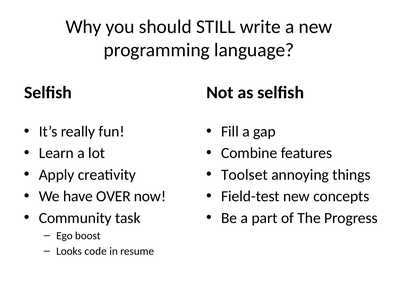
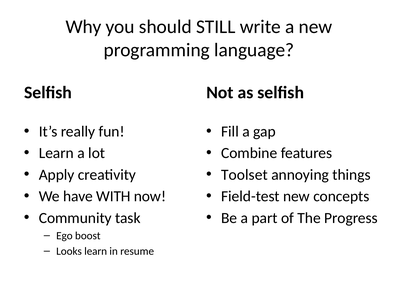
OVER: OVER -> WITH
Looks code: code -> learn
